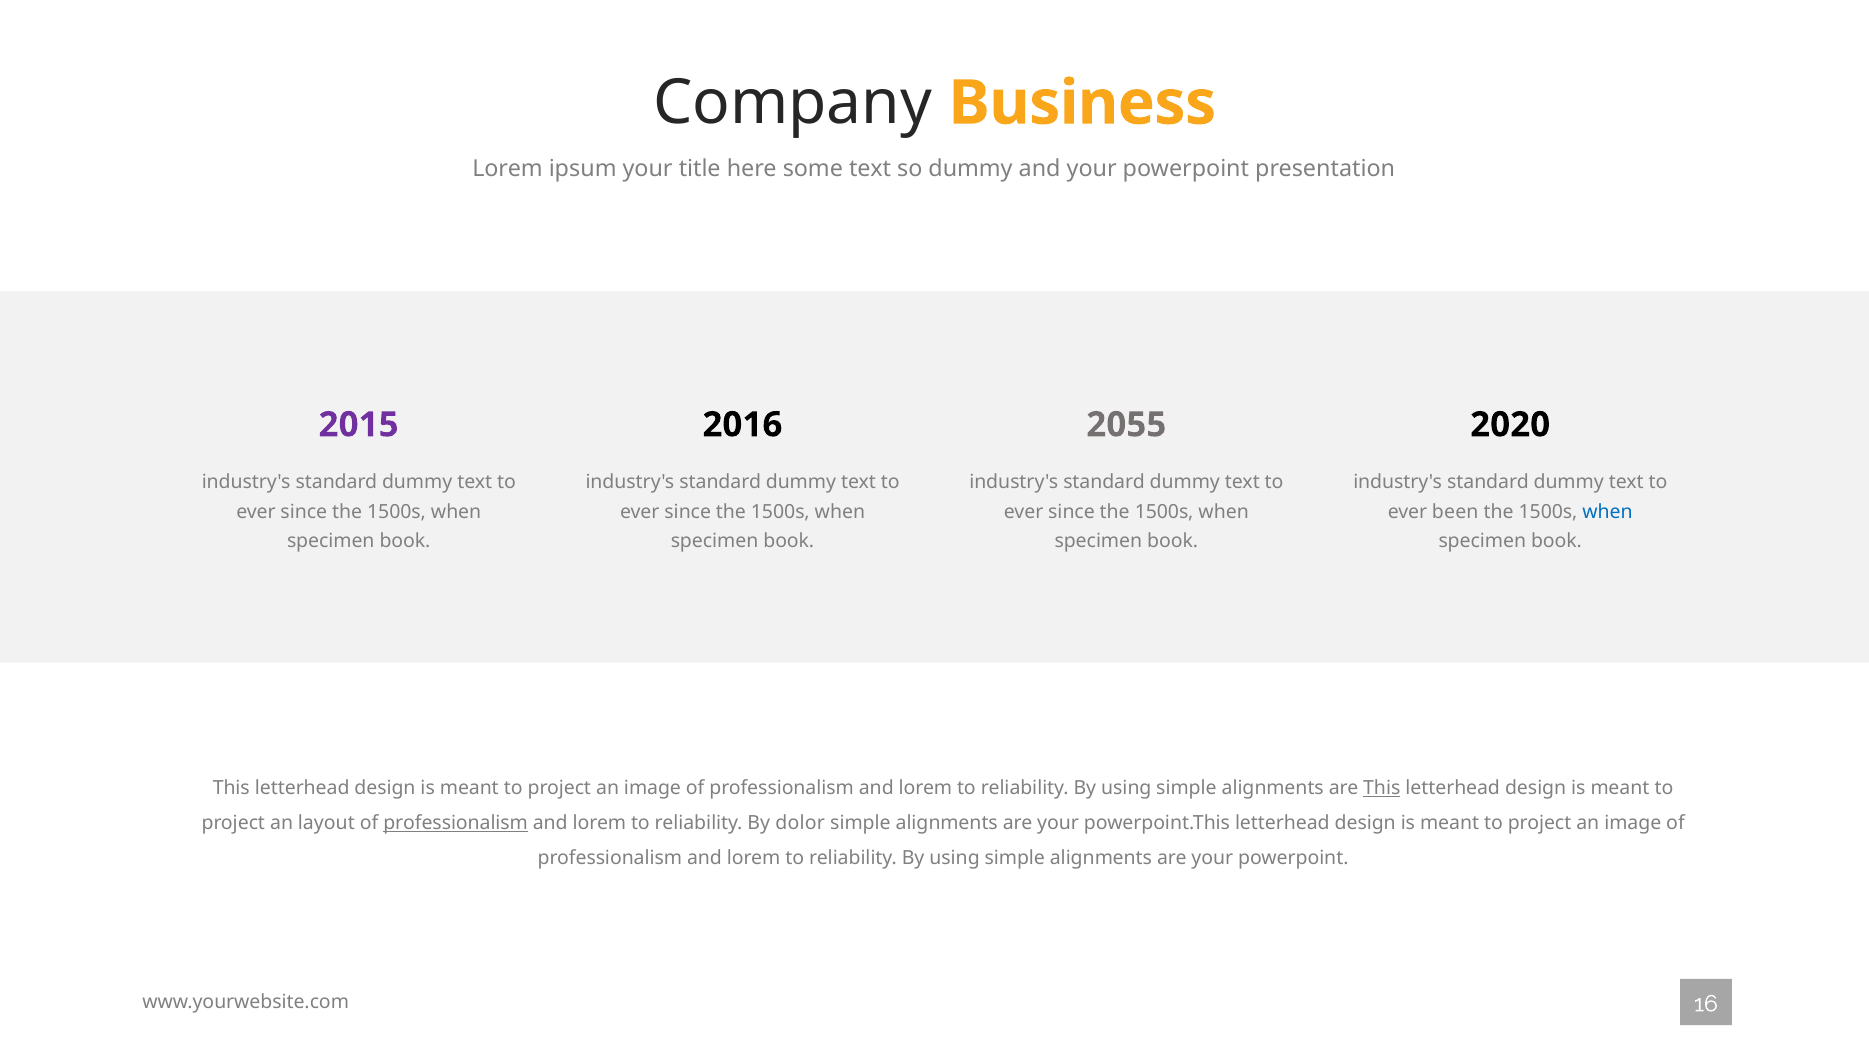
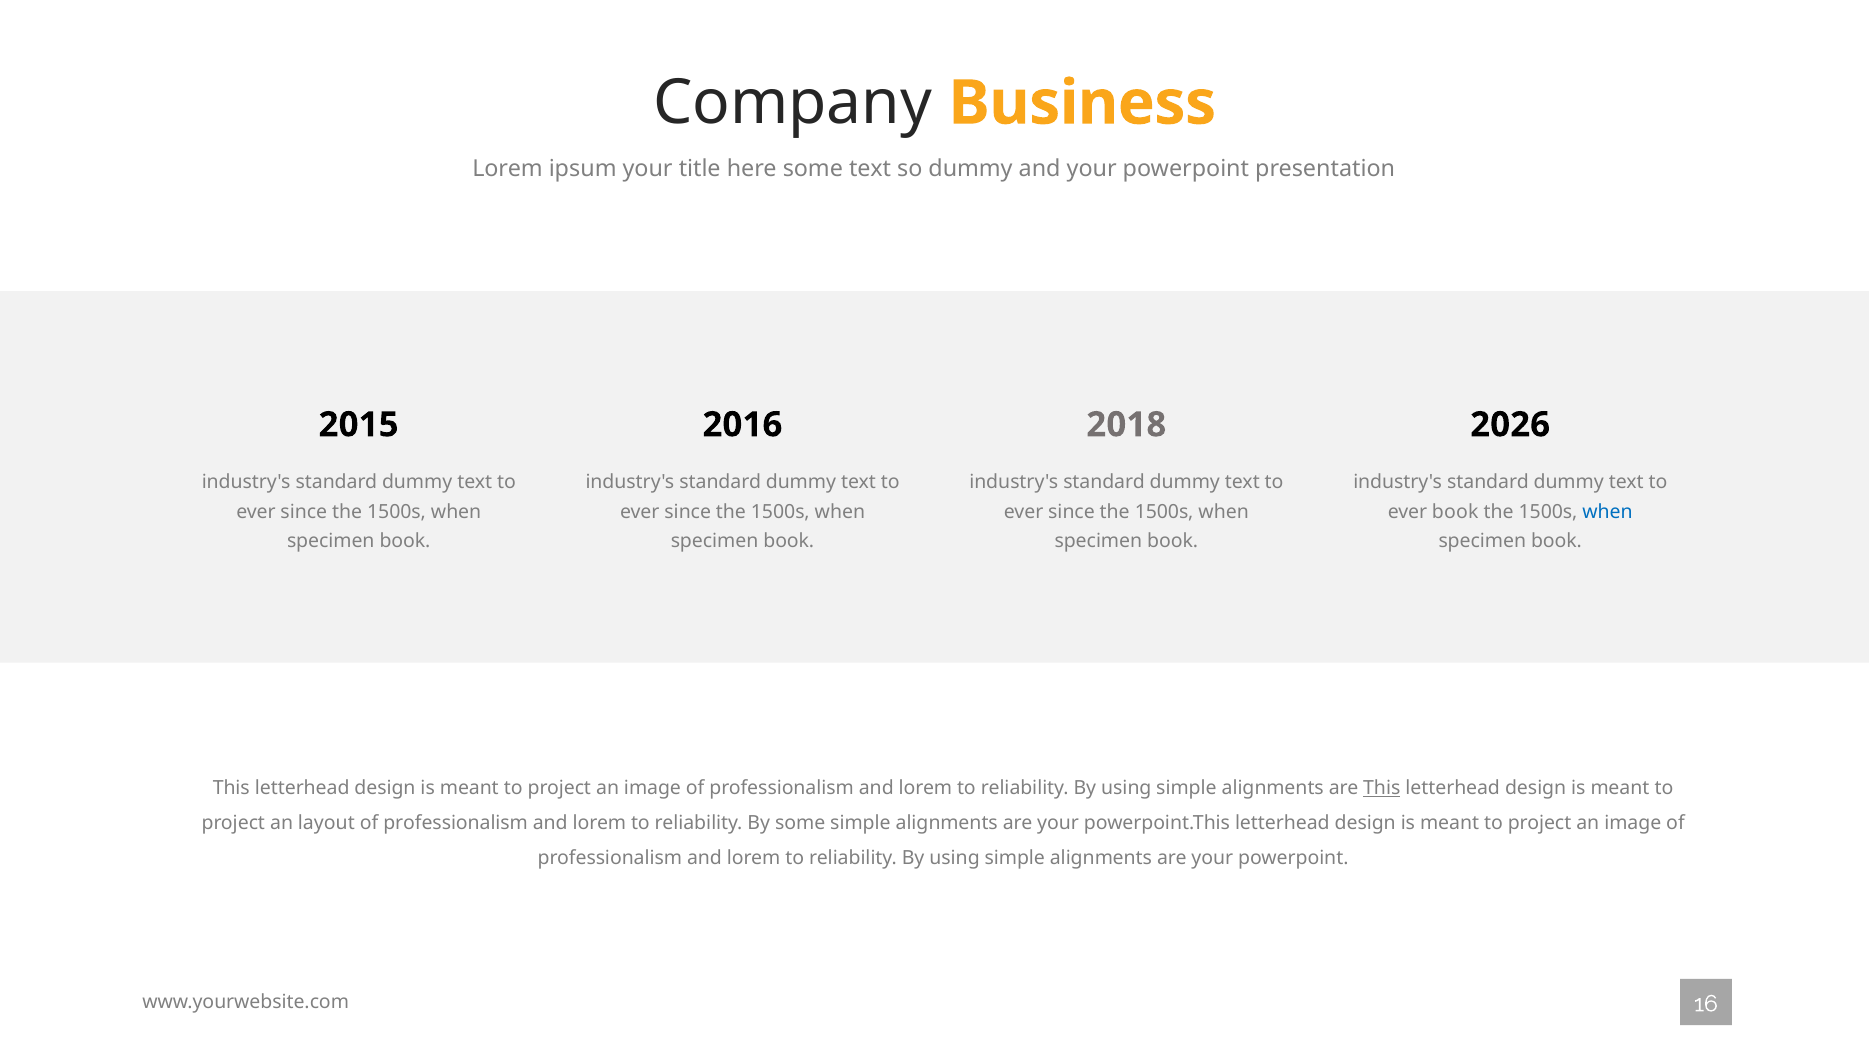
2015 colour: purple -> black
2055: 2055 -> 2018
2020: 2020 -> 2026
ever been: been -> book
professionalism at (456, 823) underline: present -> none
By dolor: dolor -> some
